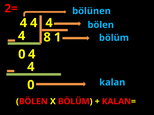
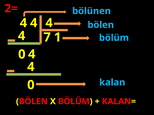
8: 8 -> 7
